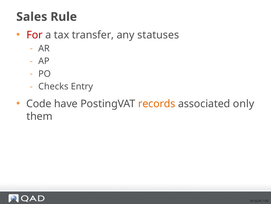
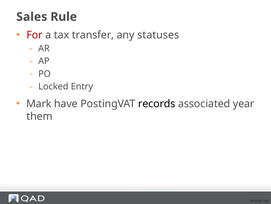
Checks: Checks -> Locked
Code: Code -> Mark
records colour: orange -> black
only: only -> year
